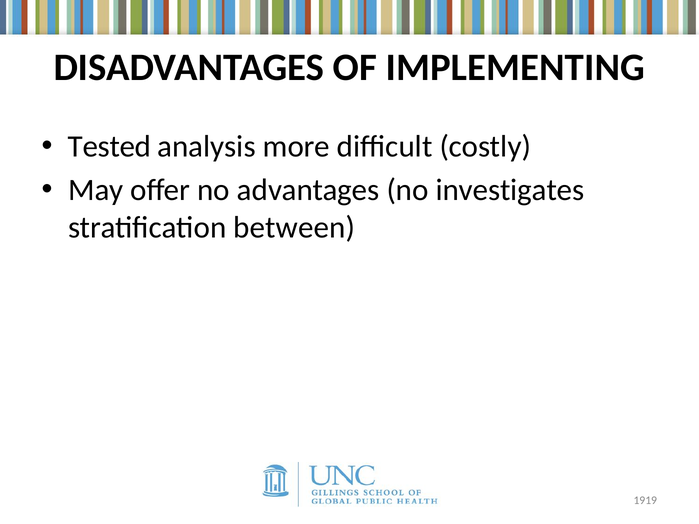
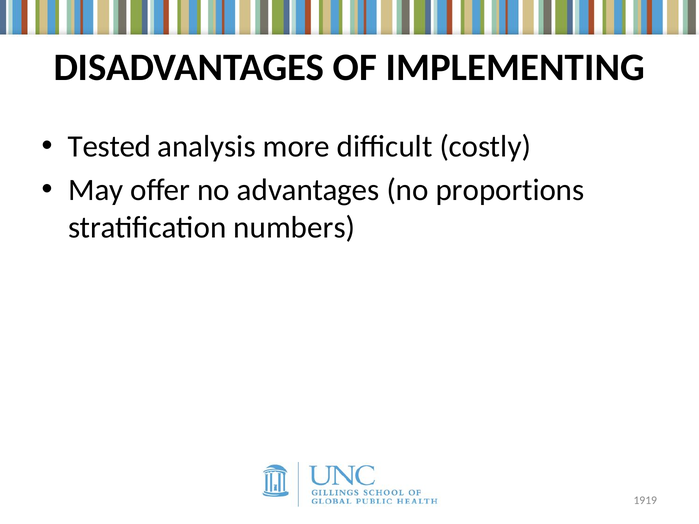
investigates: investigates -> proportions
between: between -> numbers
